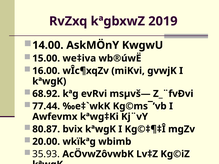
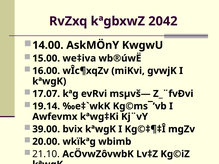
2019: 2019 -> 2042
68.92: 68.92 -> 17.07
77.44: 77.44 -> 19.14
80.87: 80.87 -> 39.00
35.93: 35.93 -> 21.10
